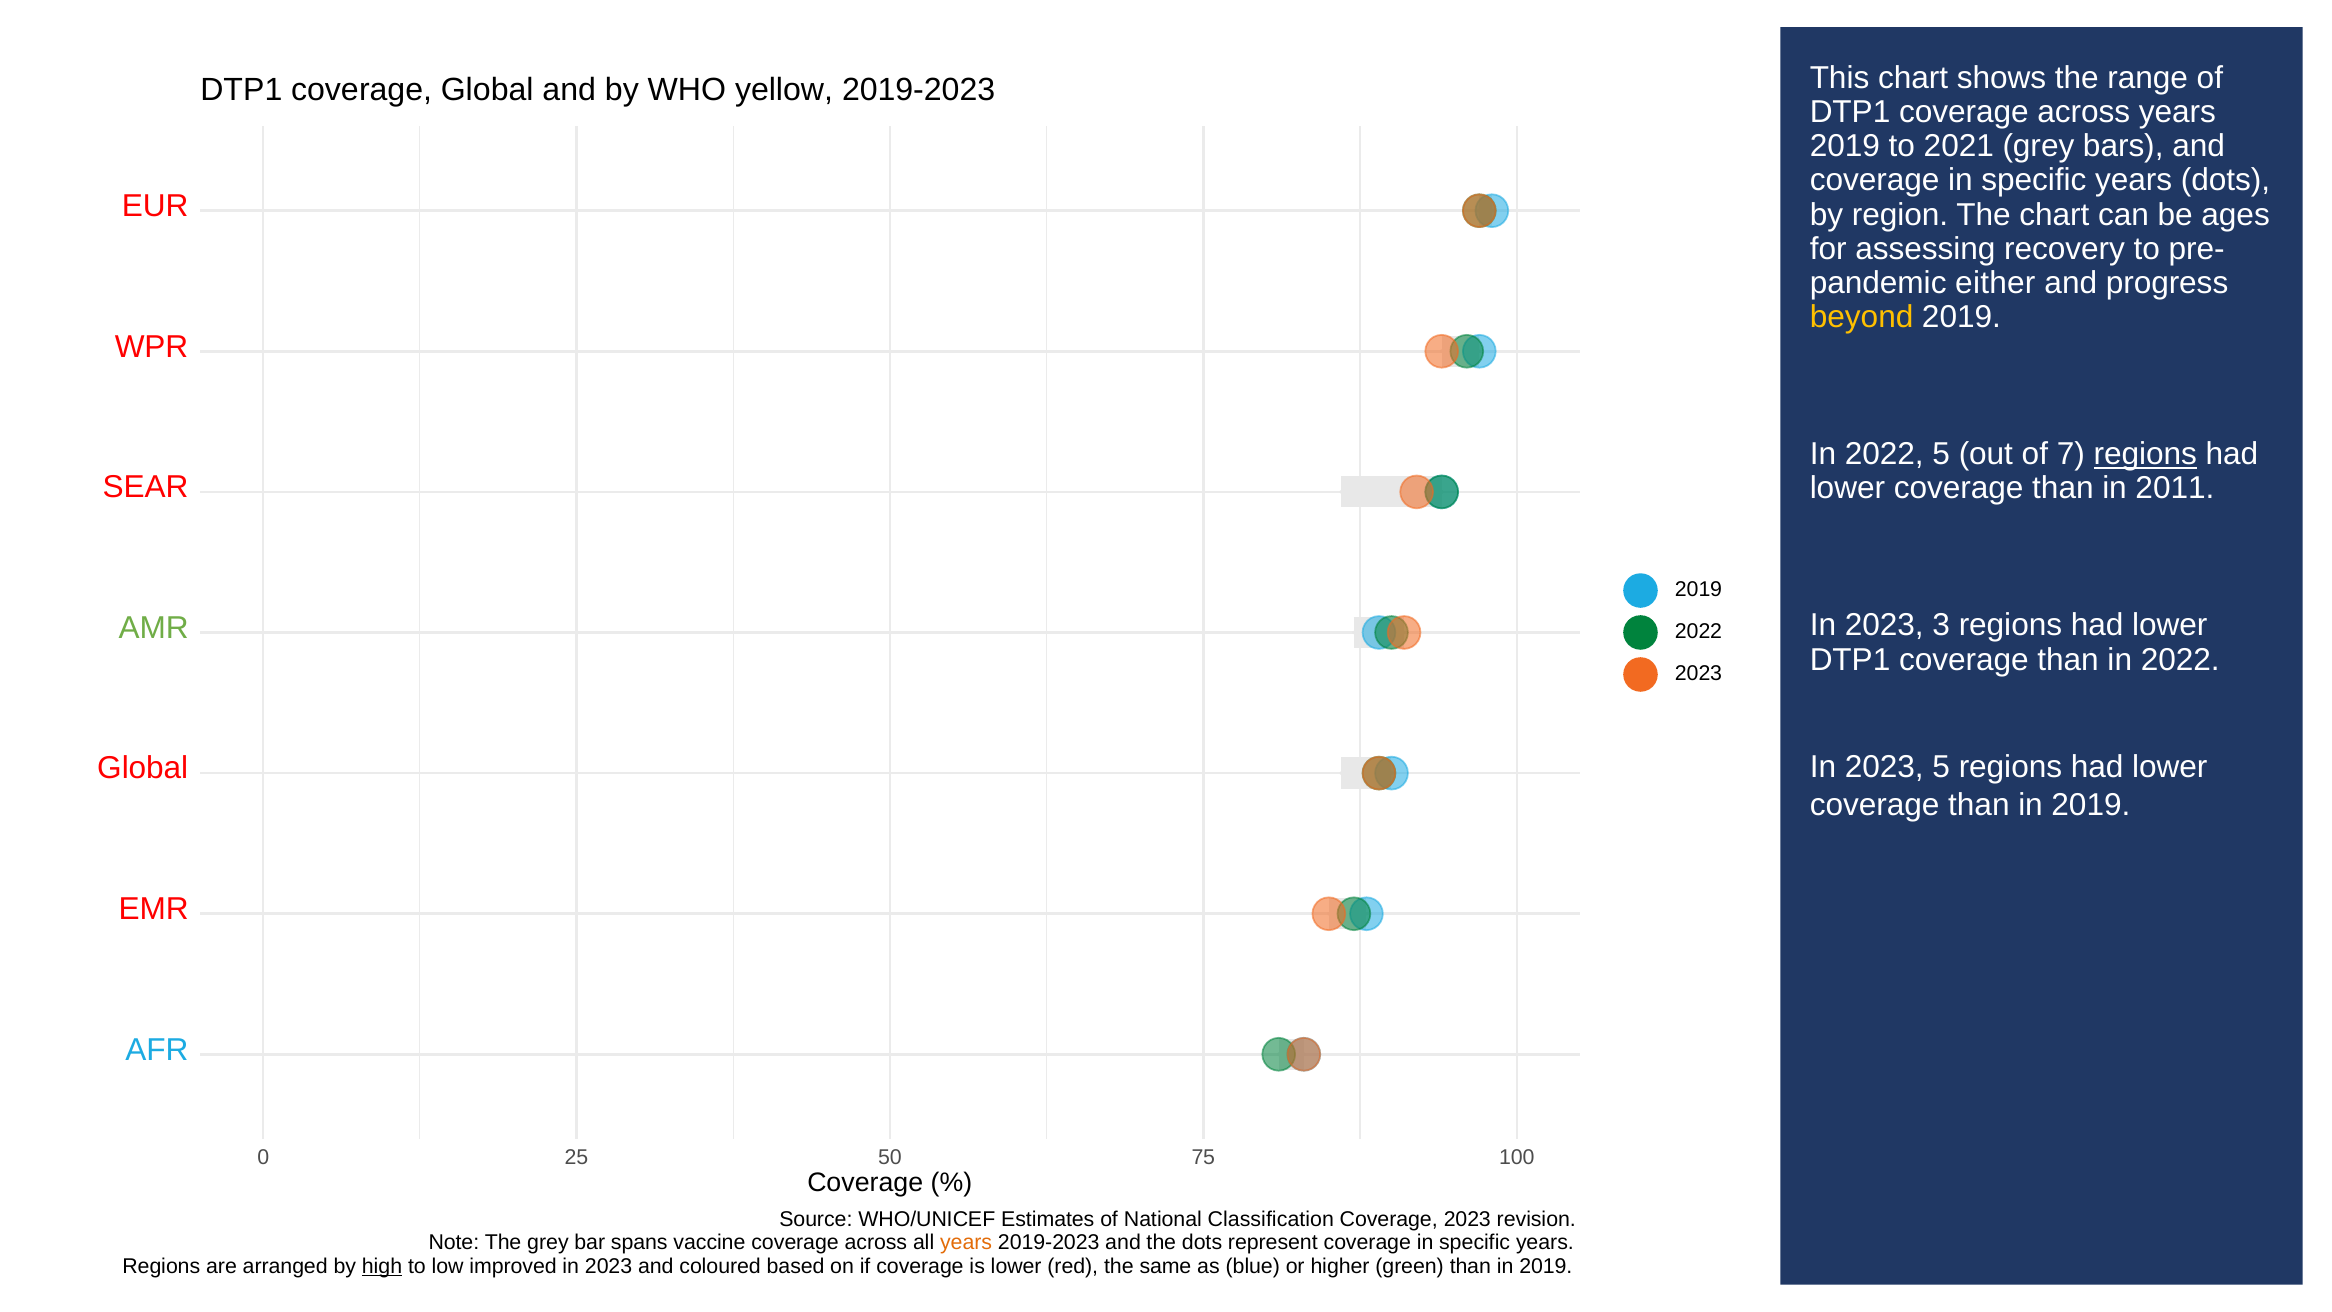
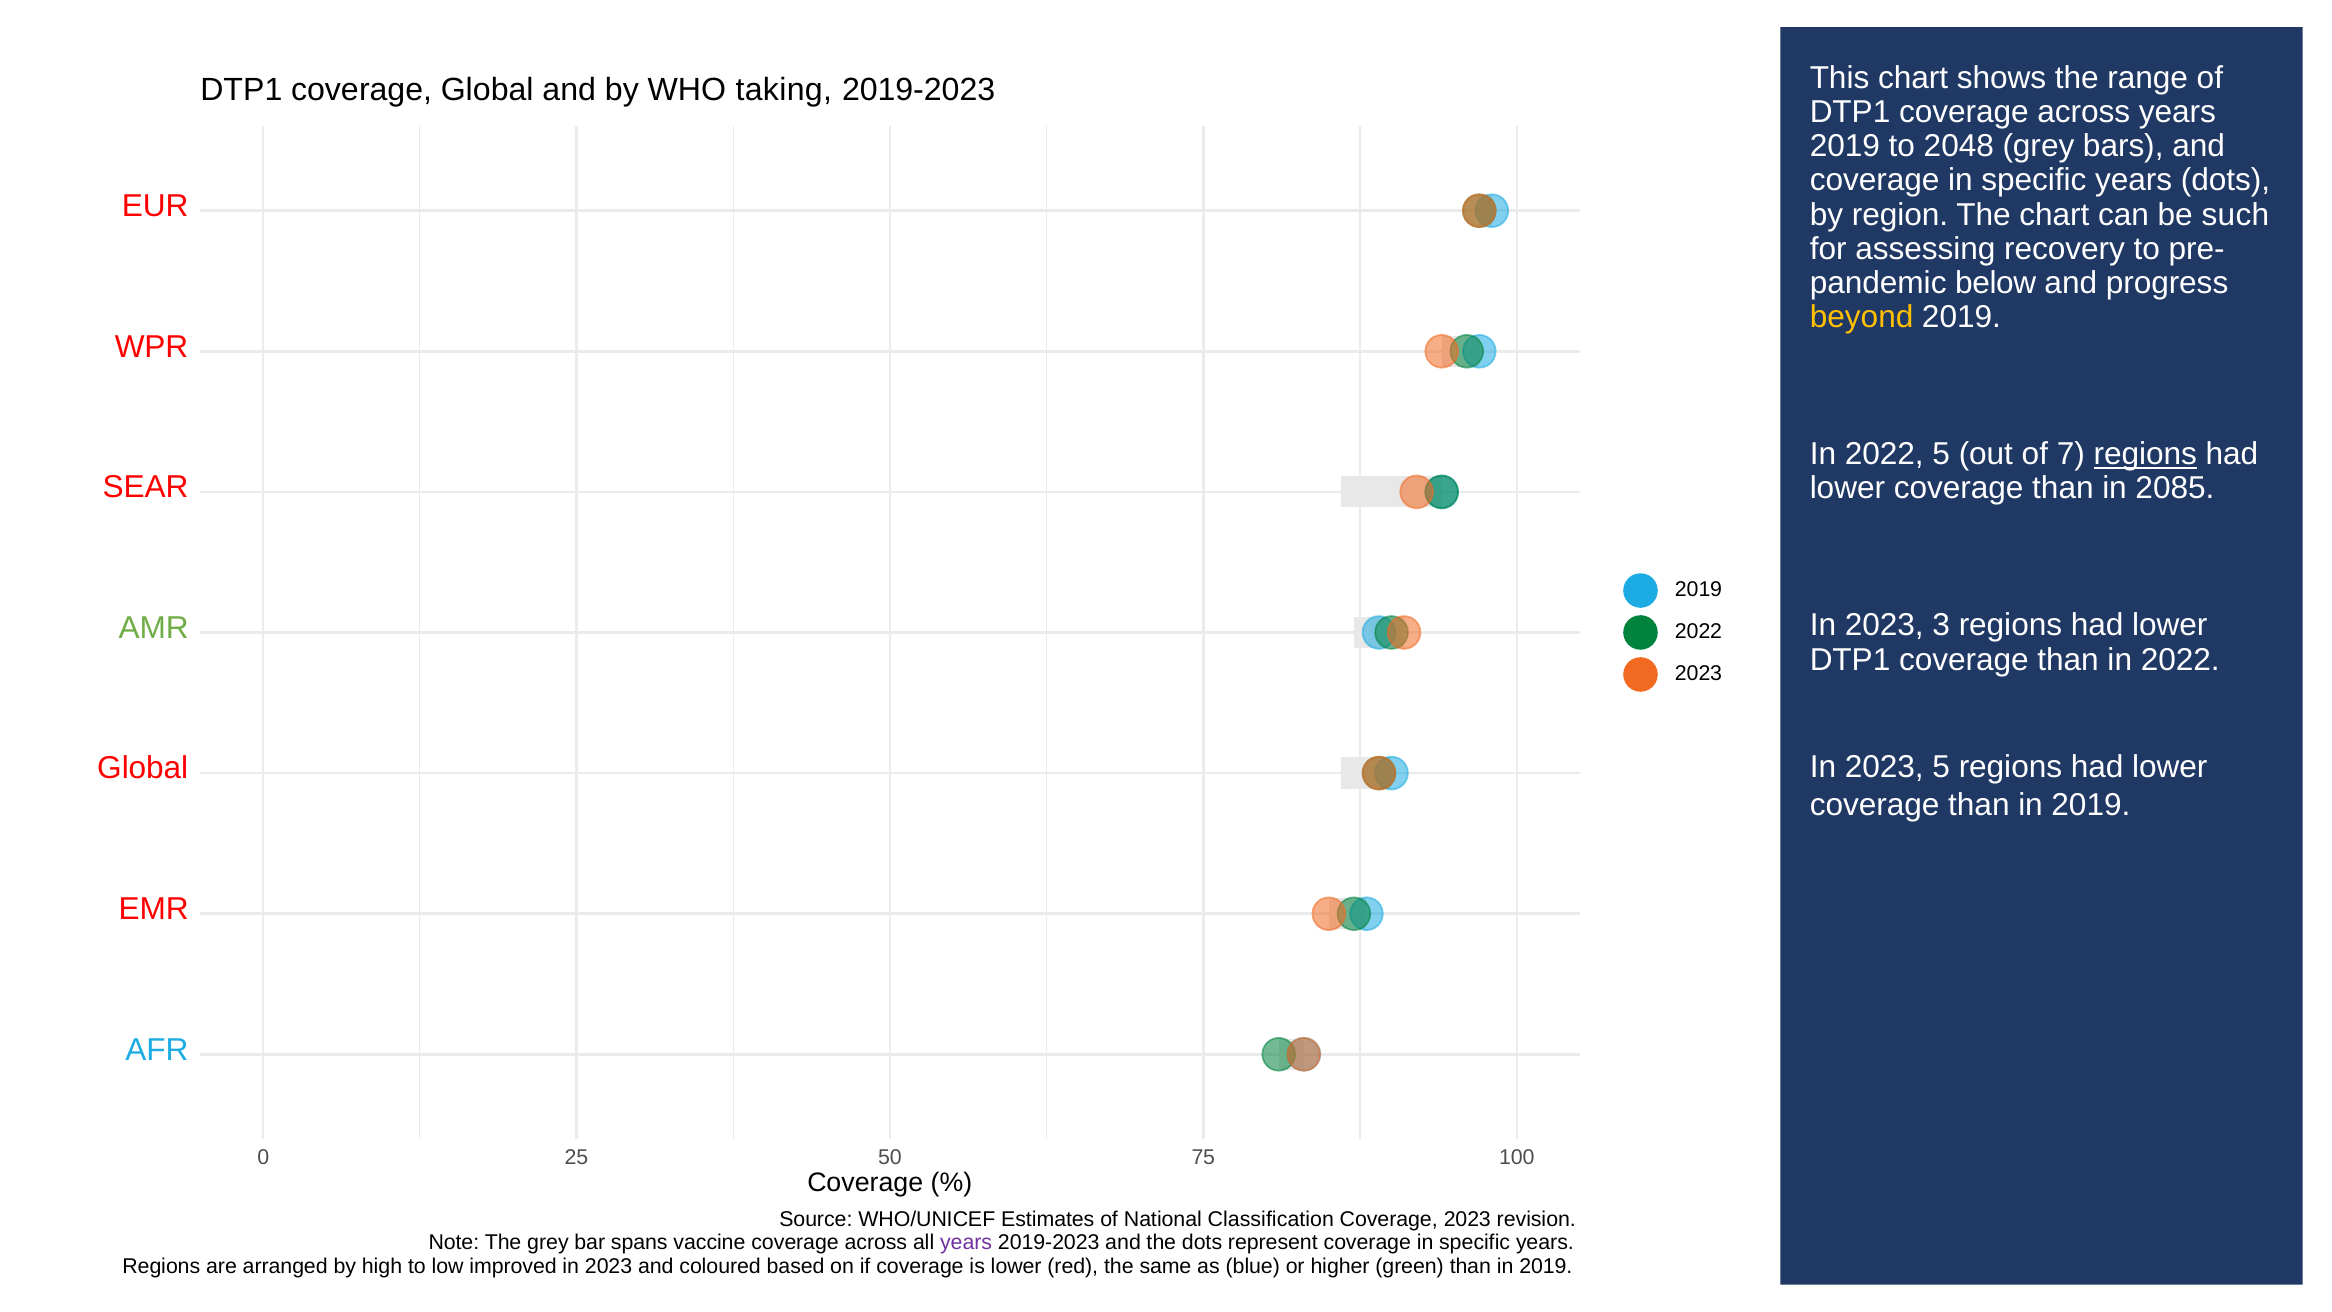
yellow: yellow -> taking
2021: 2021 -> 2048
ages: ages -> such
either: either -> below
2011: 2011 -> 2085
years at (966, 1243) colour: orange -> purple
high underline: present -> none
